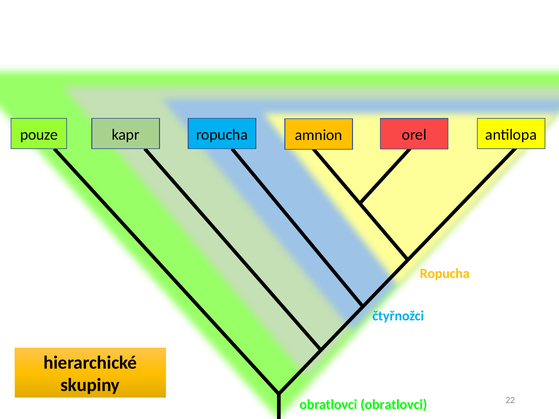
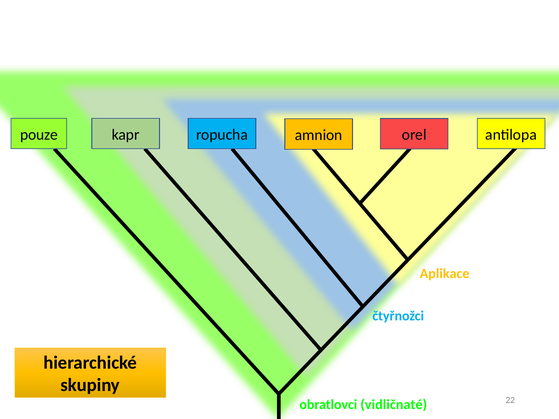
Ropucha at (445, 274): Ropucha -> Aplikace
obratlovci obratlovci: obratlovci -> vidličnaté
